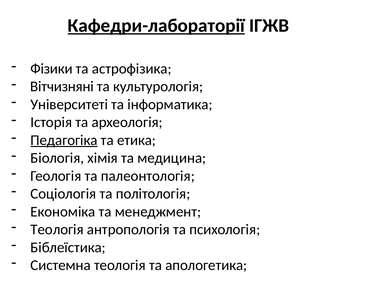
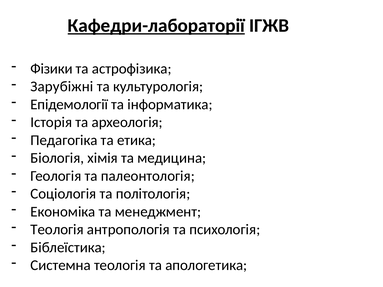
Вітчизняні: Вітчизняні -> Зарубіжні
Університеті: Університеті -> Епідемології
Педагогіка underline: present -> none
